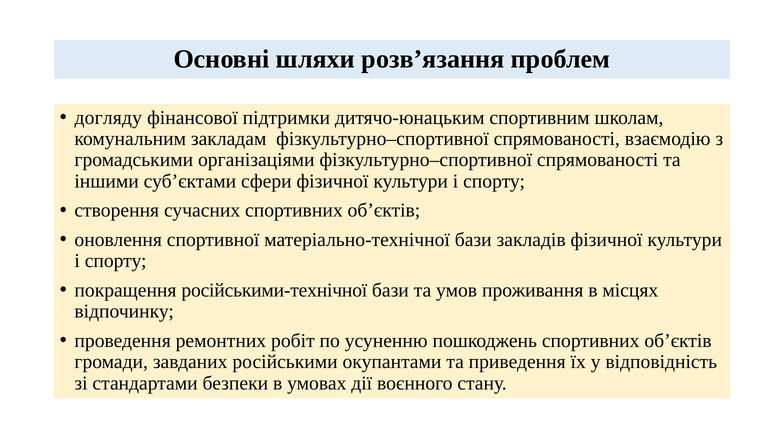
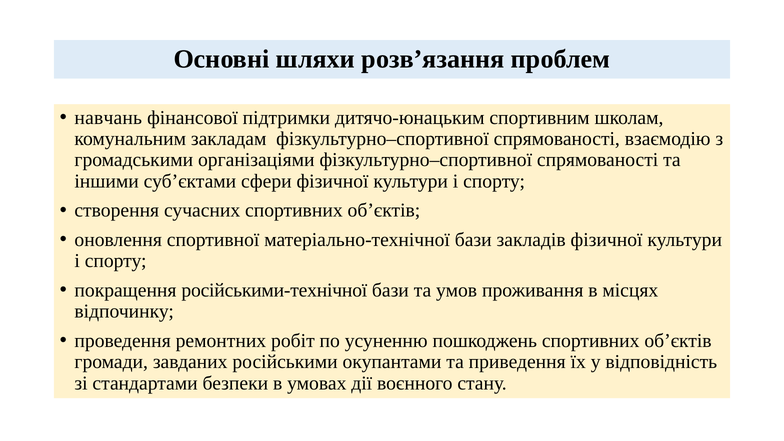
догляду: догляду -> навчань
